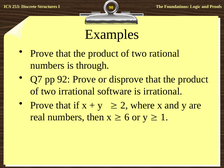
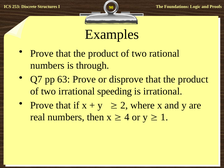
92: 92 -> 63
software: software -> speeding
6: 6 -> 4
